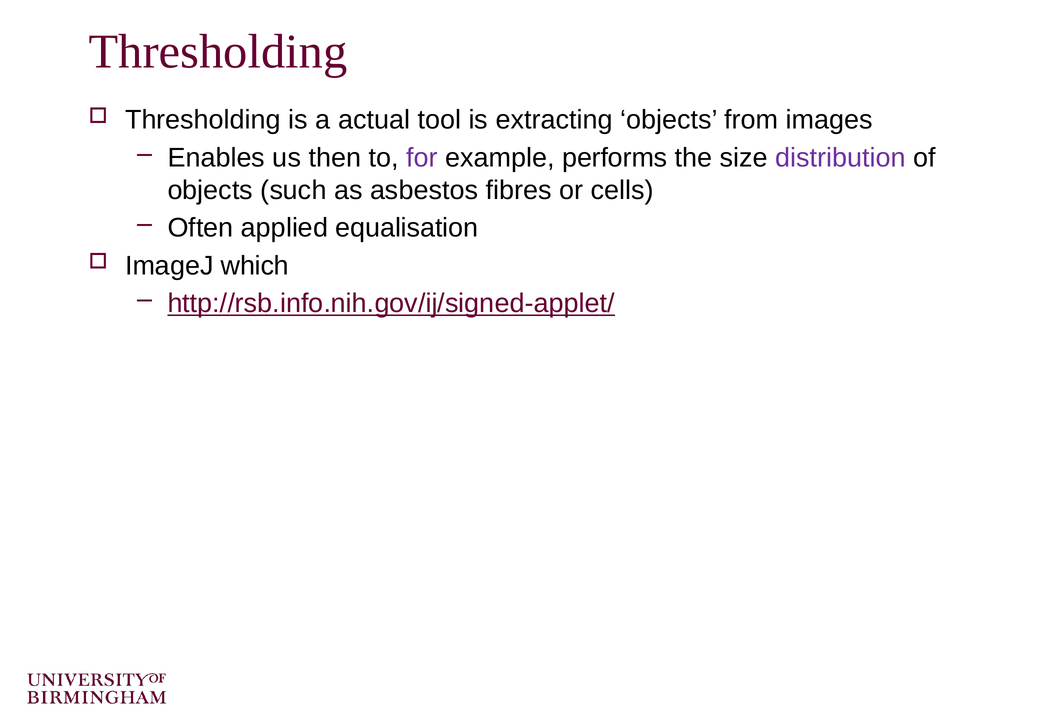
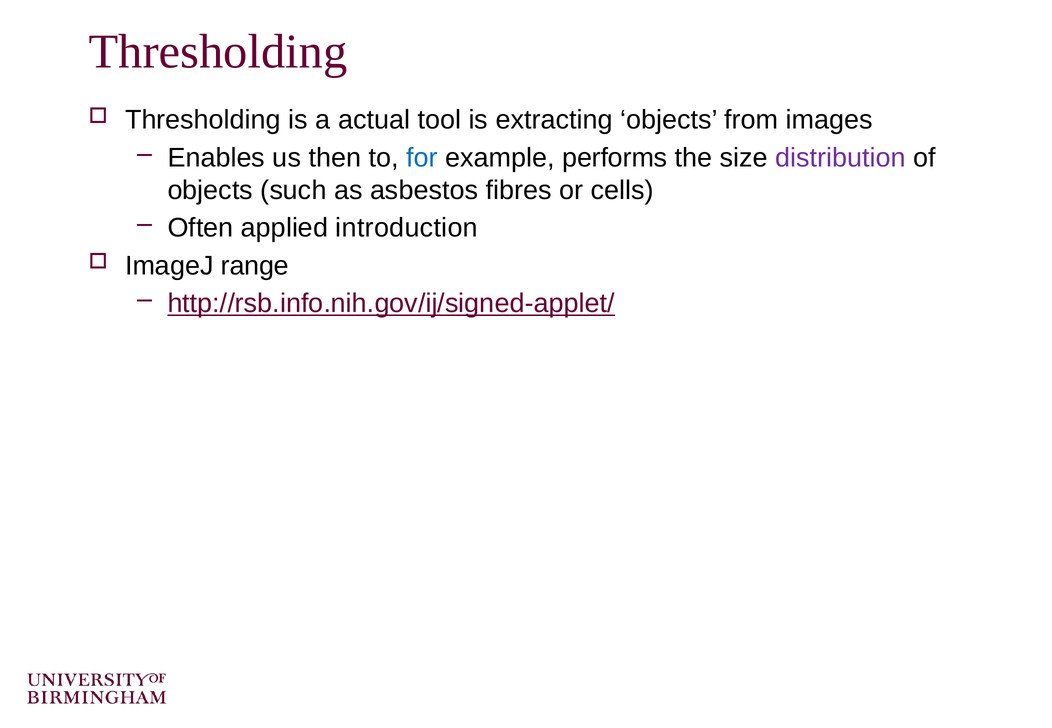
for colour: purple -> blue
equalisation: equalisation -> introduction
which: which -> range
